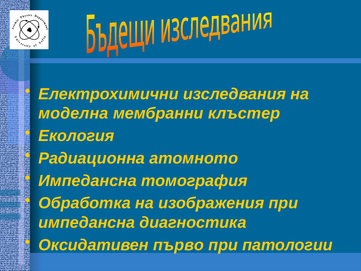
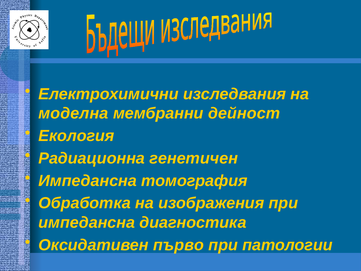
клъстер: клъстер -> дейност
атомното: атомното -> генетичен
